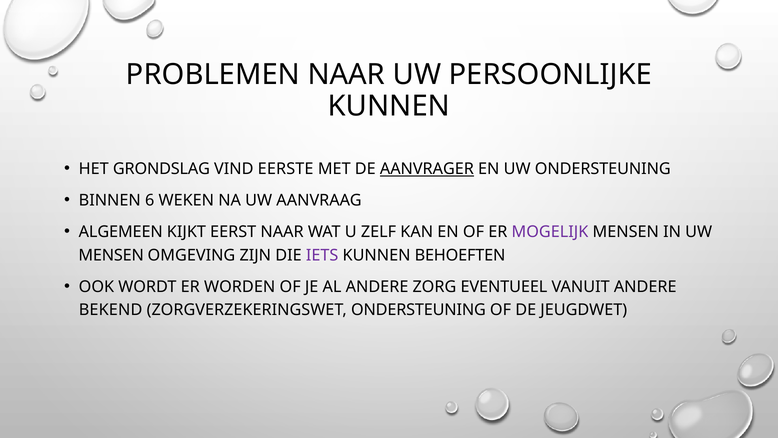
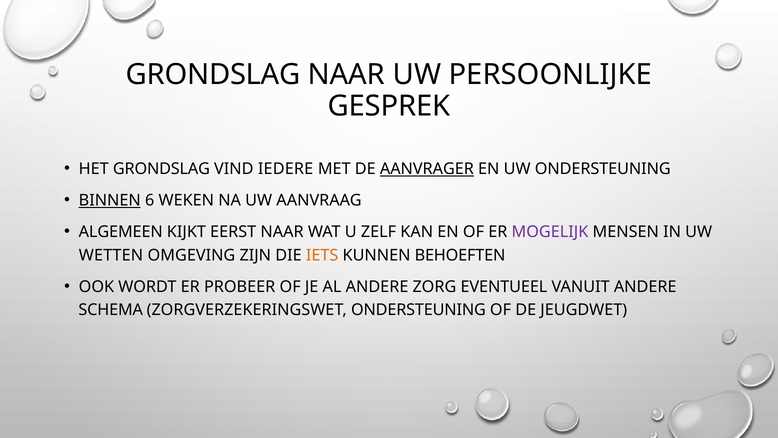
PROBLEMEN at (213, 74): PROBLEMEN -> GRONDSLAG
KUNNEN at (389, 106): KUNNEN -> GESPREK
EERSTE: EERSTE -> IEDERE
BINNEN underline: none -> present
MENSEN at (111, 255): MENSEN -> WETTEN
IETS colour: purple -> orange
WORDEN: WORDEN -> PROBEER
BEKEND: BEKEND -> SCHEMA
